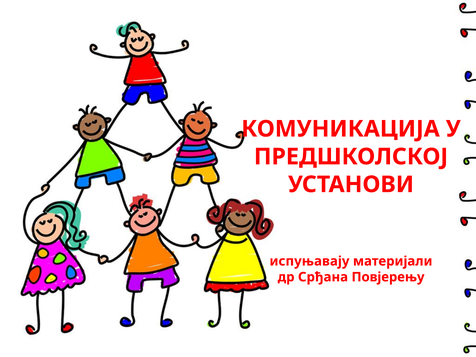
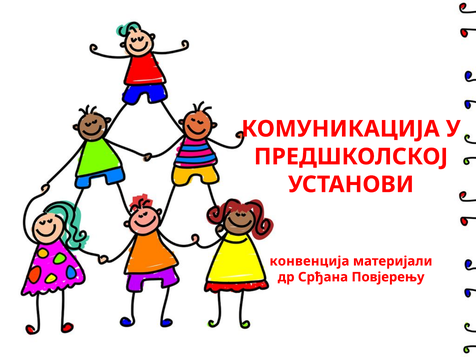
испуњавају: испуњавају -> конвенција
